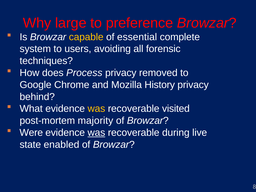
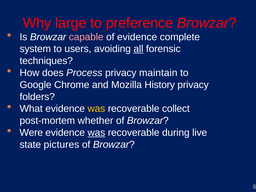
capable colour: yellow -> pink
of essential: essential -> evidence
all underline: none -> present
removed: removed -> maintain
behind: behind -> folders
visited: visited -> collect
majority: majority -> whether
enabled: enabled -> pictures
